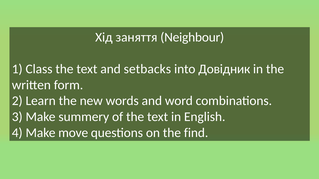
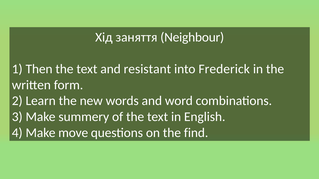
Class: Class -> Then
setbacks: setbacks -> resistant
Довідник: Довідник -> Frederick
